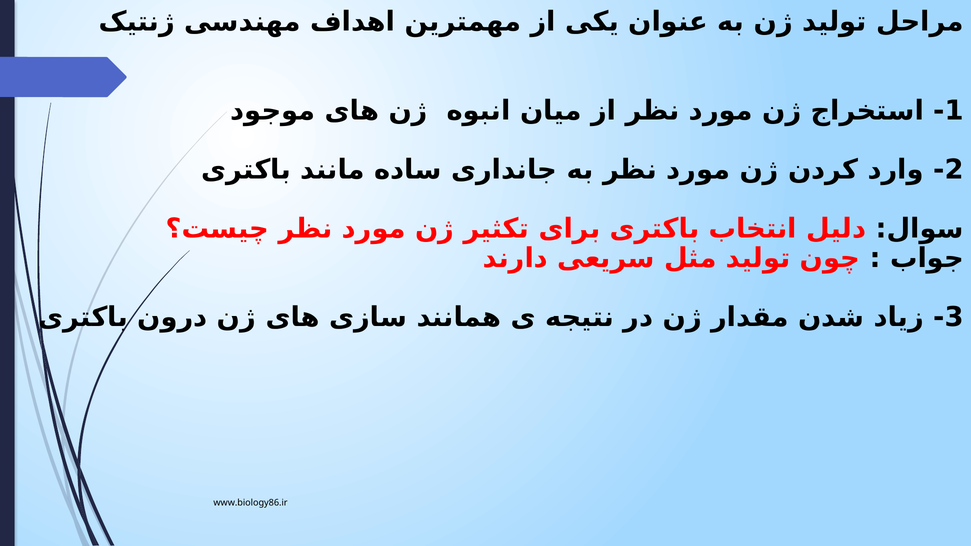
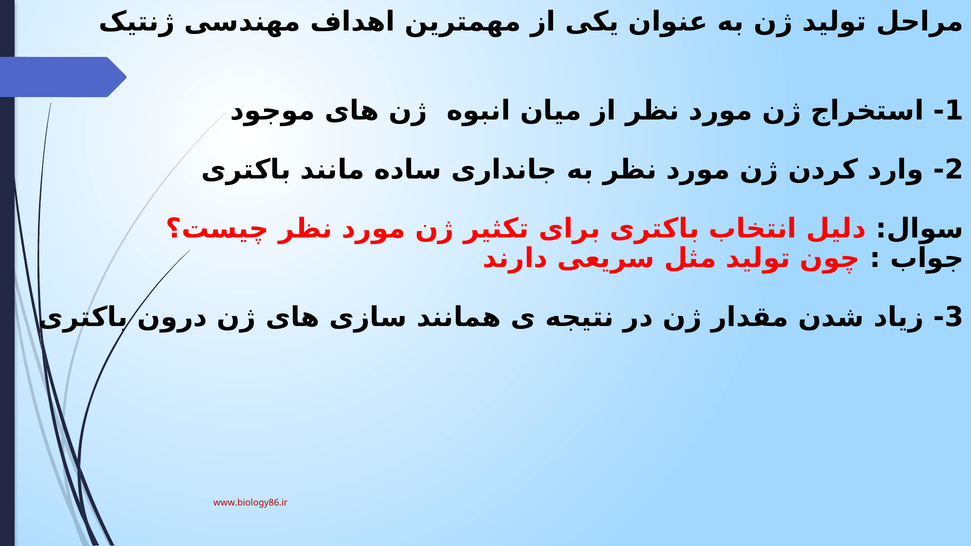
www.biology86.ir colour: black -> red
